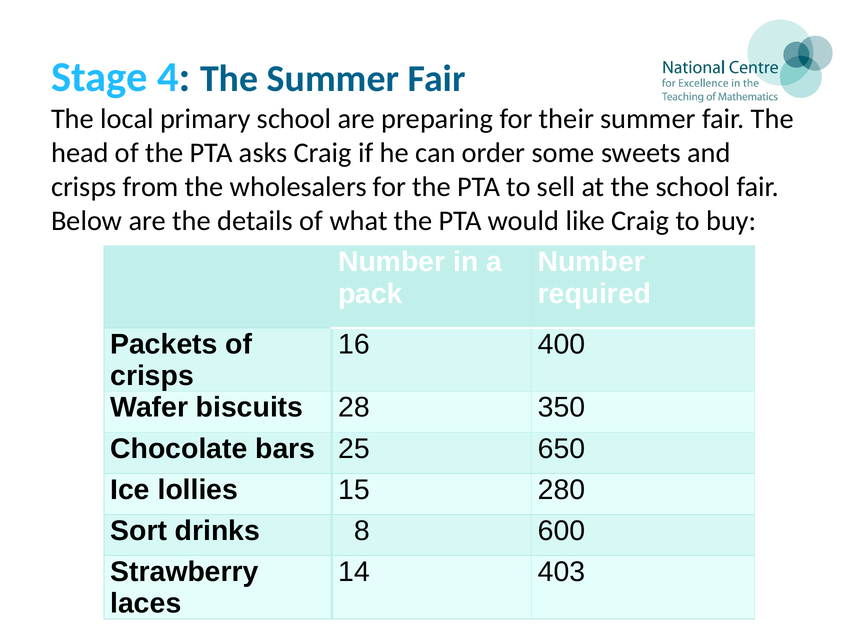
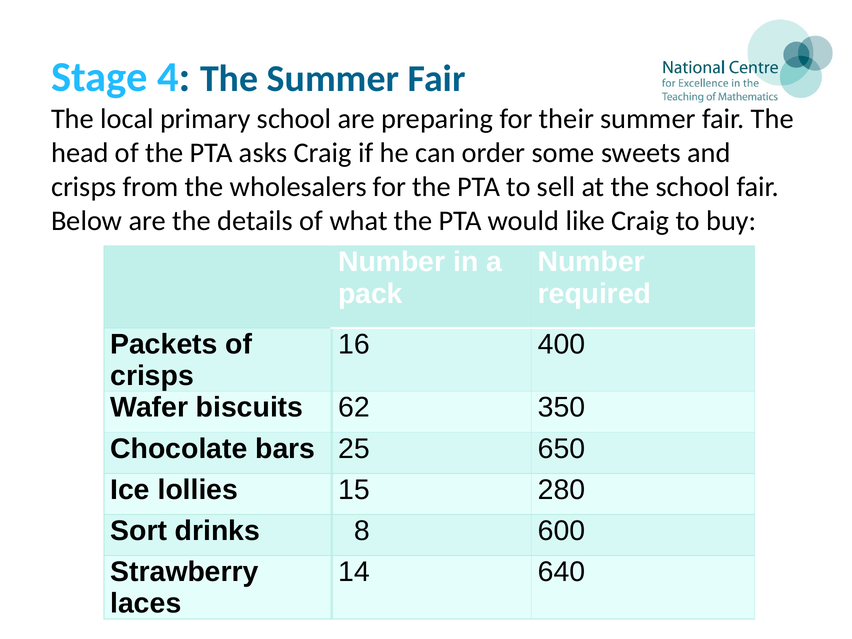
28: 28 -> 62
403: 403 -> 640
